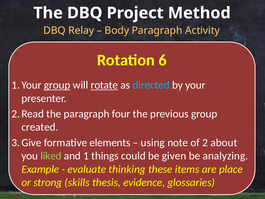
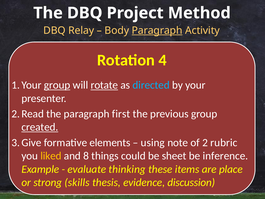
Paragraph at (157, 30) underline: none -> present
6: 6 -> 4
four: four -> first
created underline: none -> present
about: about -> rubric
liked colour: light green -> yellow
1: 1 -> 8
given: given -> sheet
analyzing: analyzing -> inference
glossaries: glossaries -> discussion
